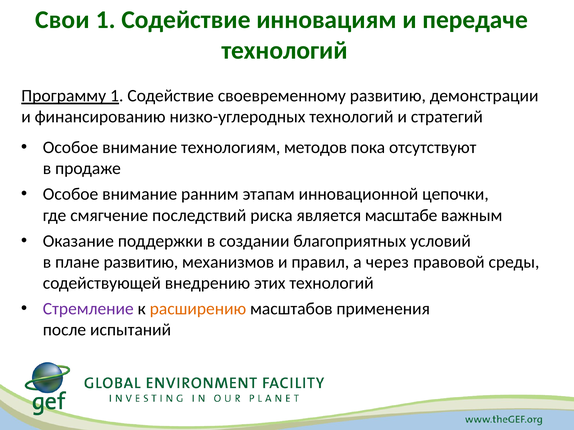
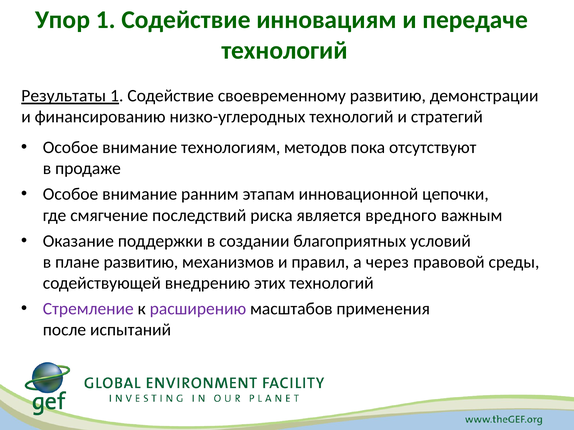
Свои: Свои -> Упор
Программу: Программу -> Результаты
масштабе: масштабе -> вредного
расширению colour: orange -> purple
